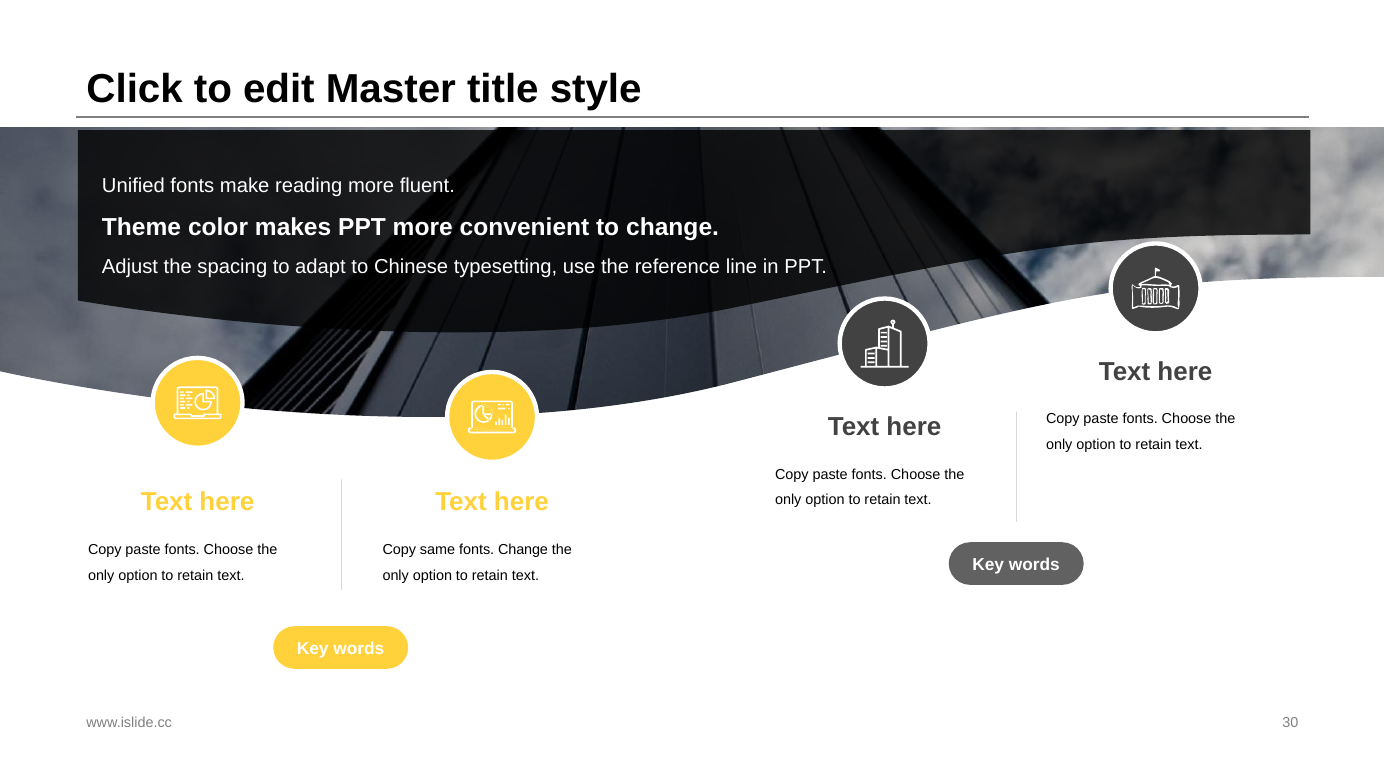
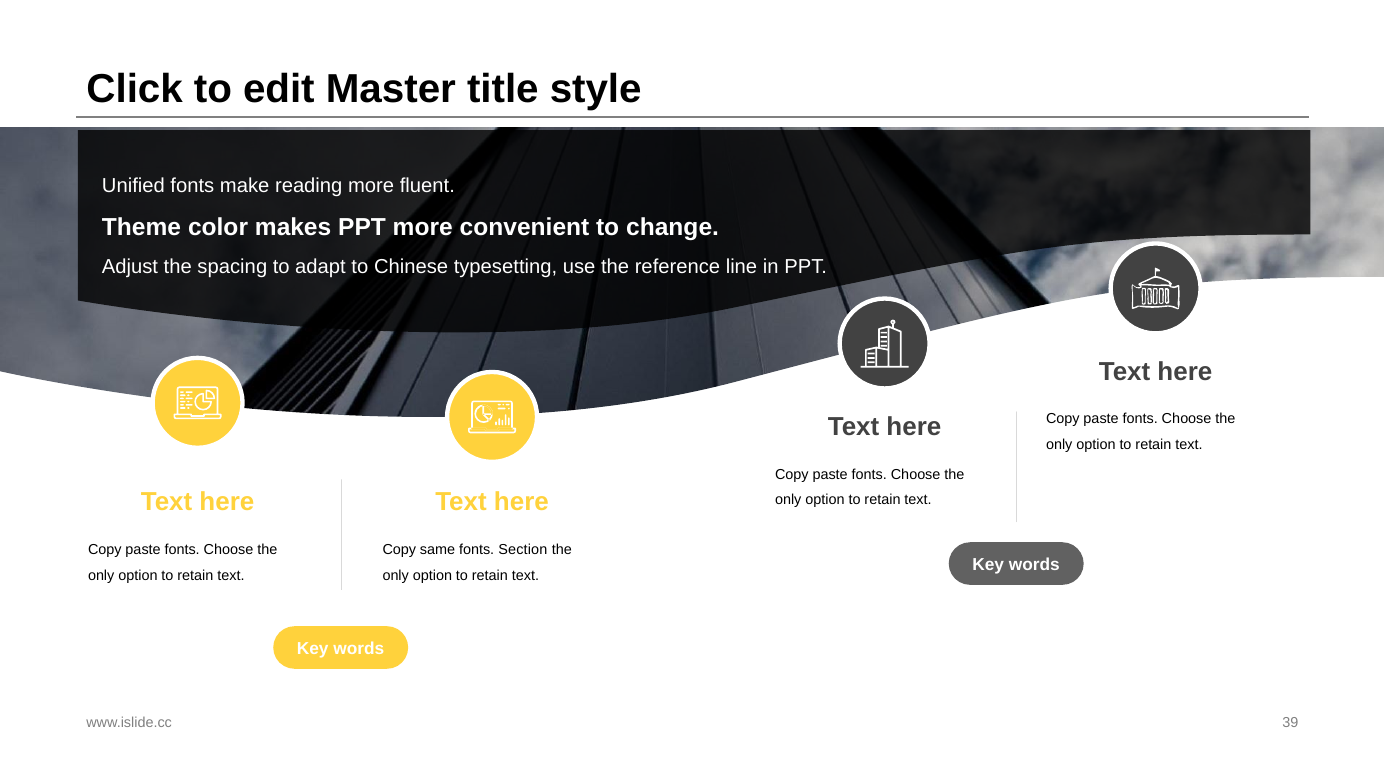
fonts Change: Change -> Section
30: 30 -> 39
